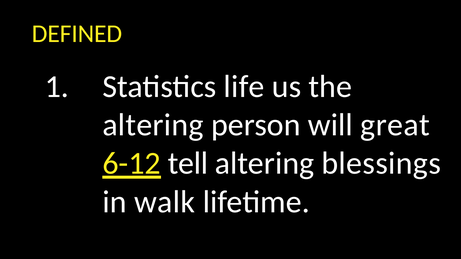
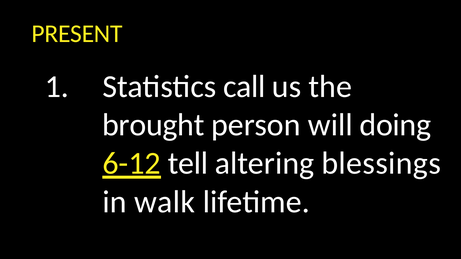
DEFINED: DEFINED -> PRESENT
life: life -> call
altering at (153, 125): altering -> brought
great: great -> doing
